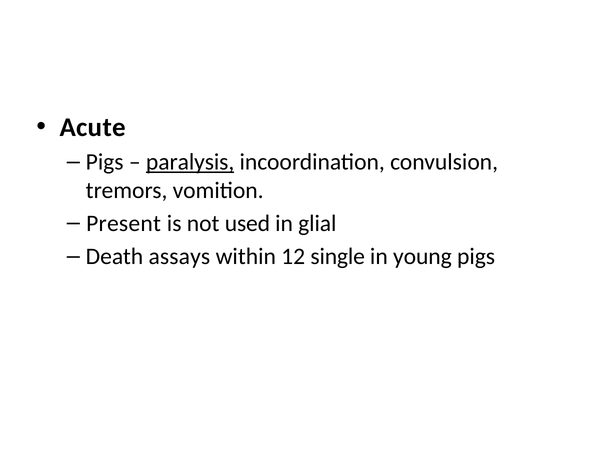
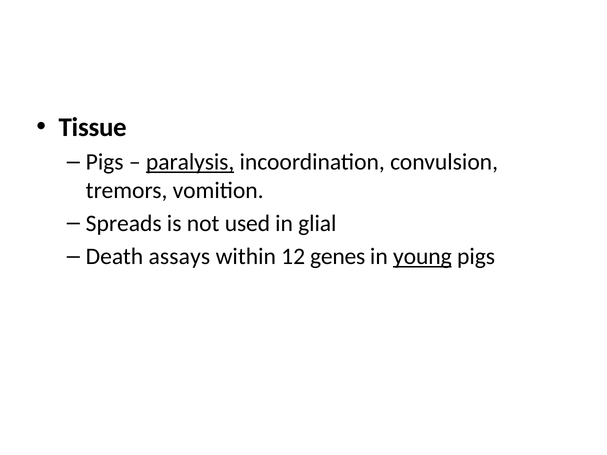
Acute: Acute -> Tissue
Present: Present -> Spreads
single: single -> genes
young underline: none -> present
